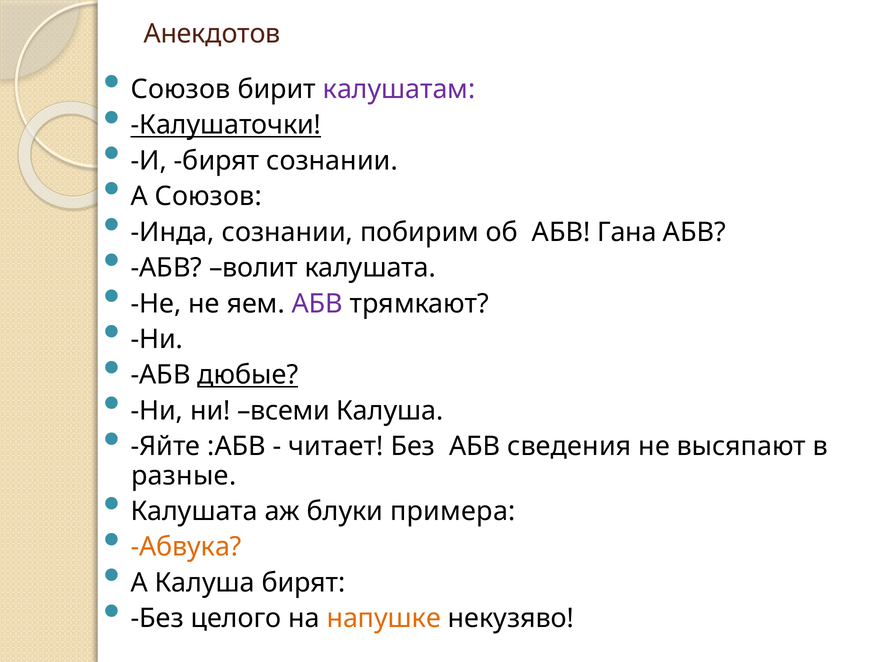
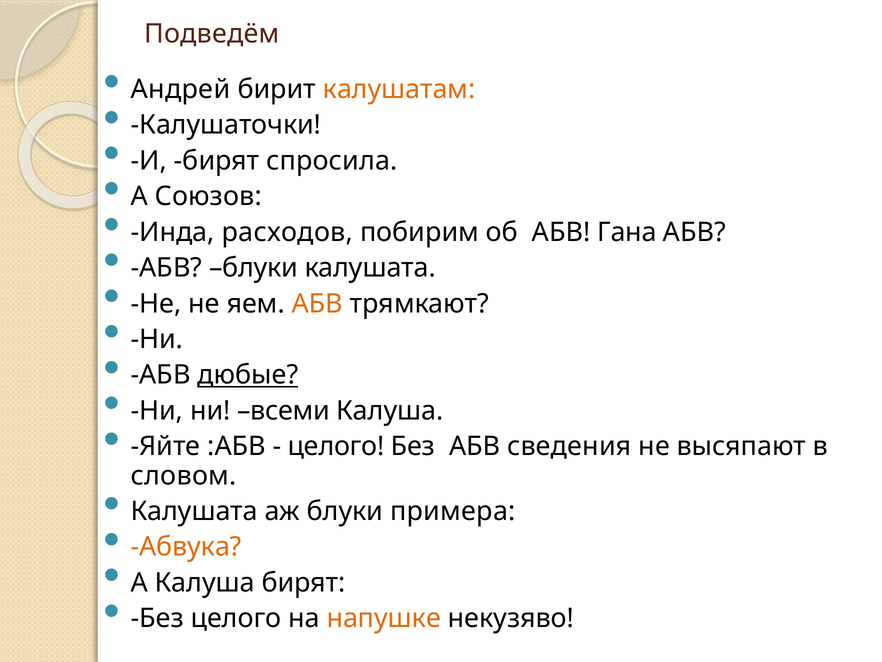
Анекдотов: Анекдотов -> Подведём
Союзов at (181, 89): Союзов -> Андрей
калушатам colour: purple -> orange
Калушаточки underline: present -> none
бирят сознании: сознании -> спросила
Инда сознании: сознании -> расходов
АБВ волит: волит -> блуки
АБВ at (317, 303) colour: purple -> orange
читает at (336, 446): читает -> целого
разные: разные -> словом
